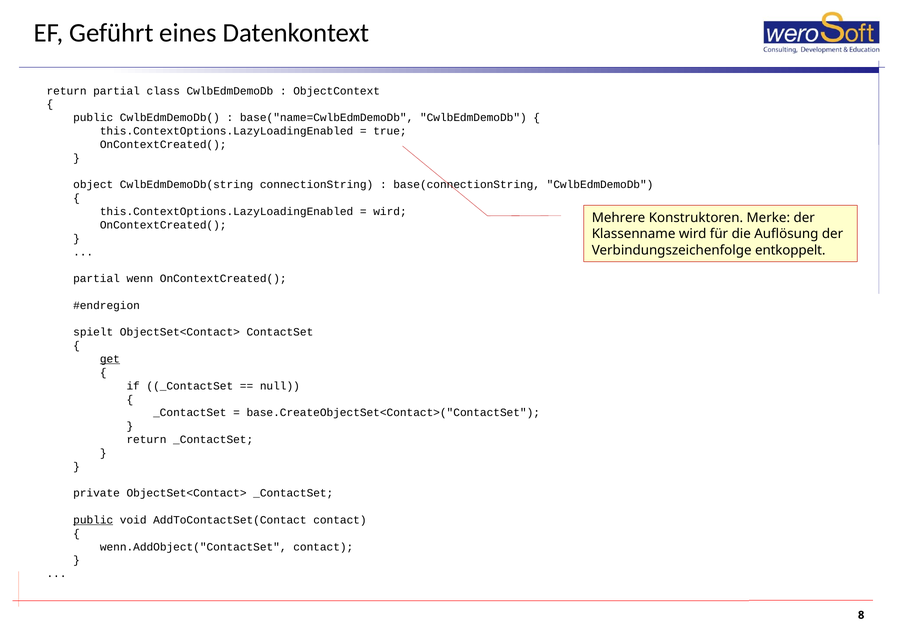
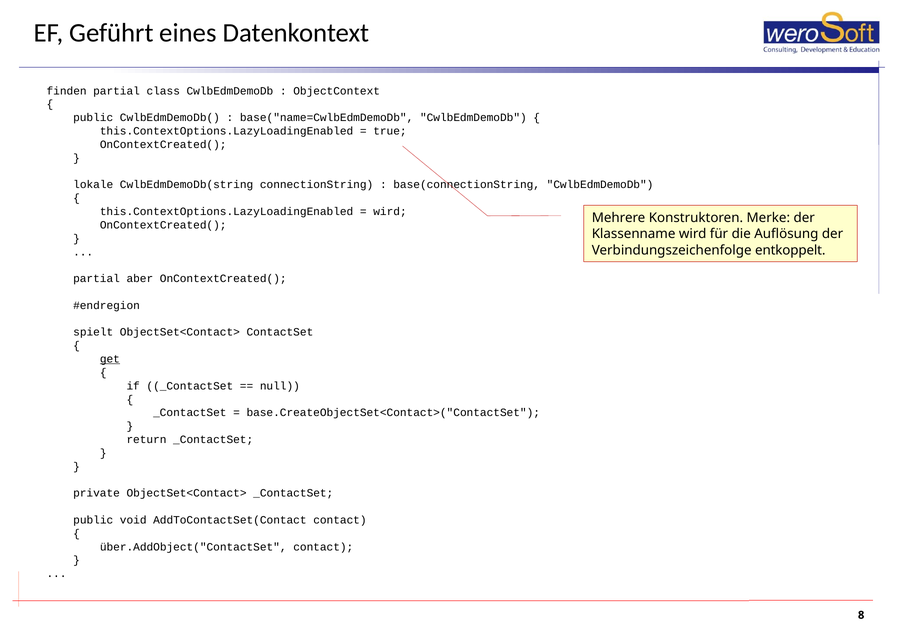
return at (67, 91): return -> finden
object: object -> lokale
wenn: wenn -> aber
public at (93, 520) underline: present -> none
wenn.AddObject("ContactSet: wenn.AddObject("ContactSet -> über.AddObject("ContactSet
